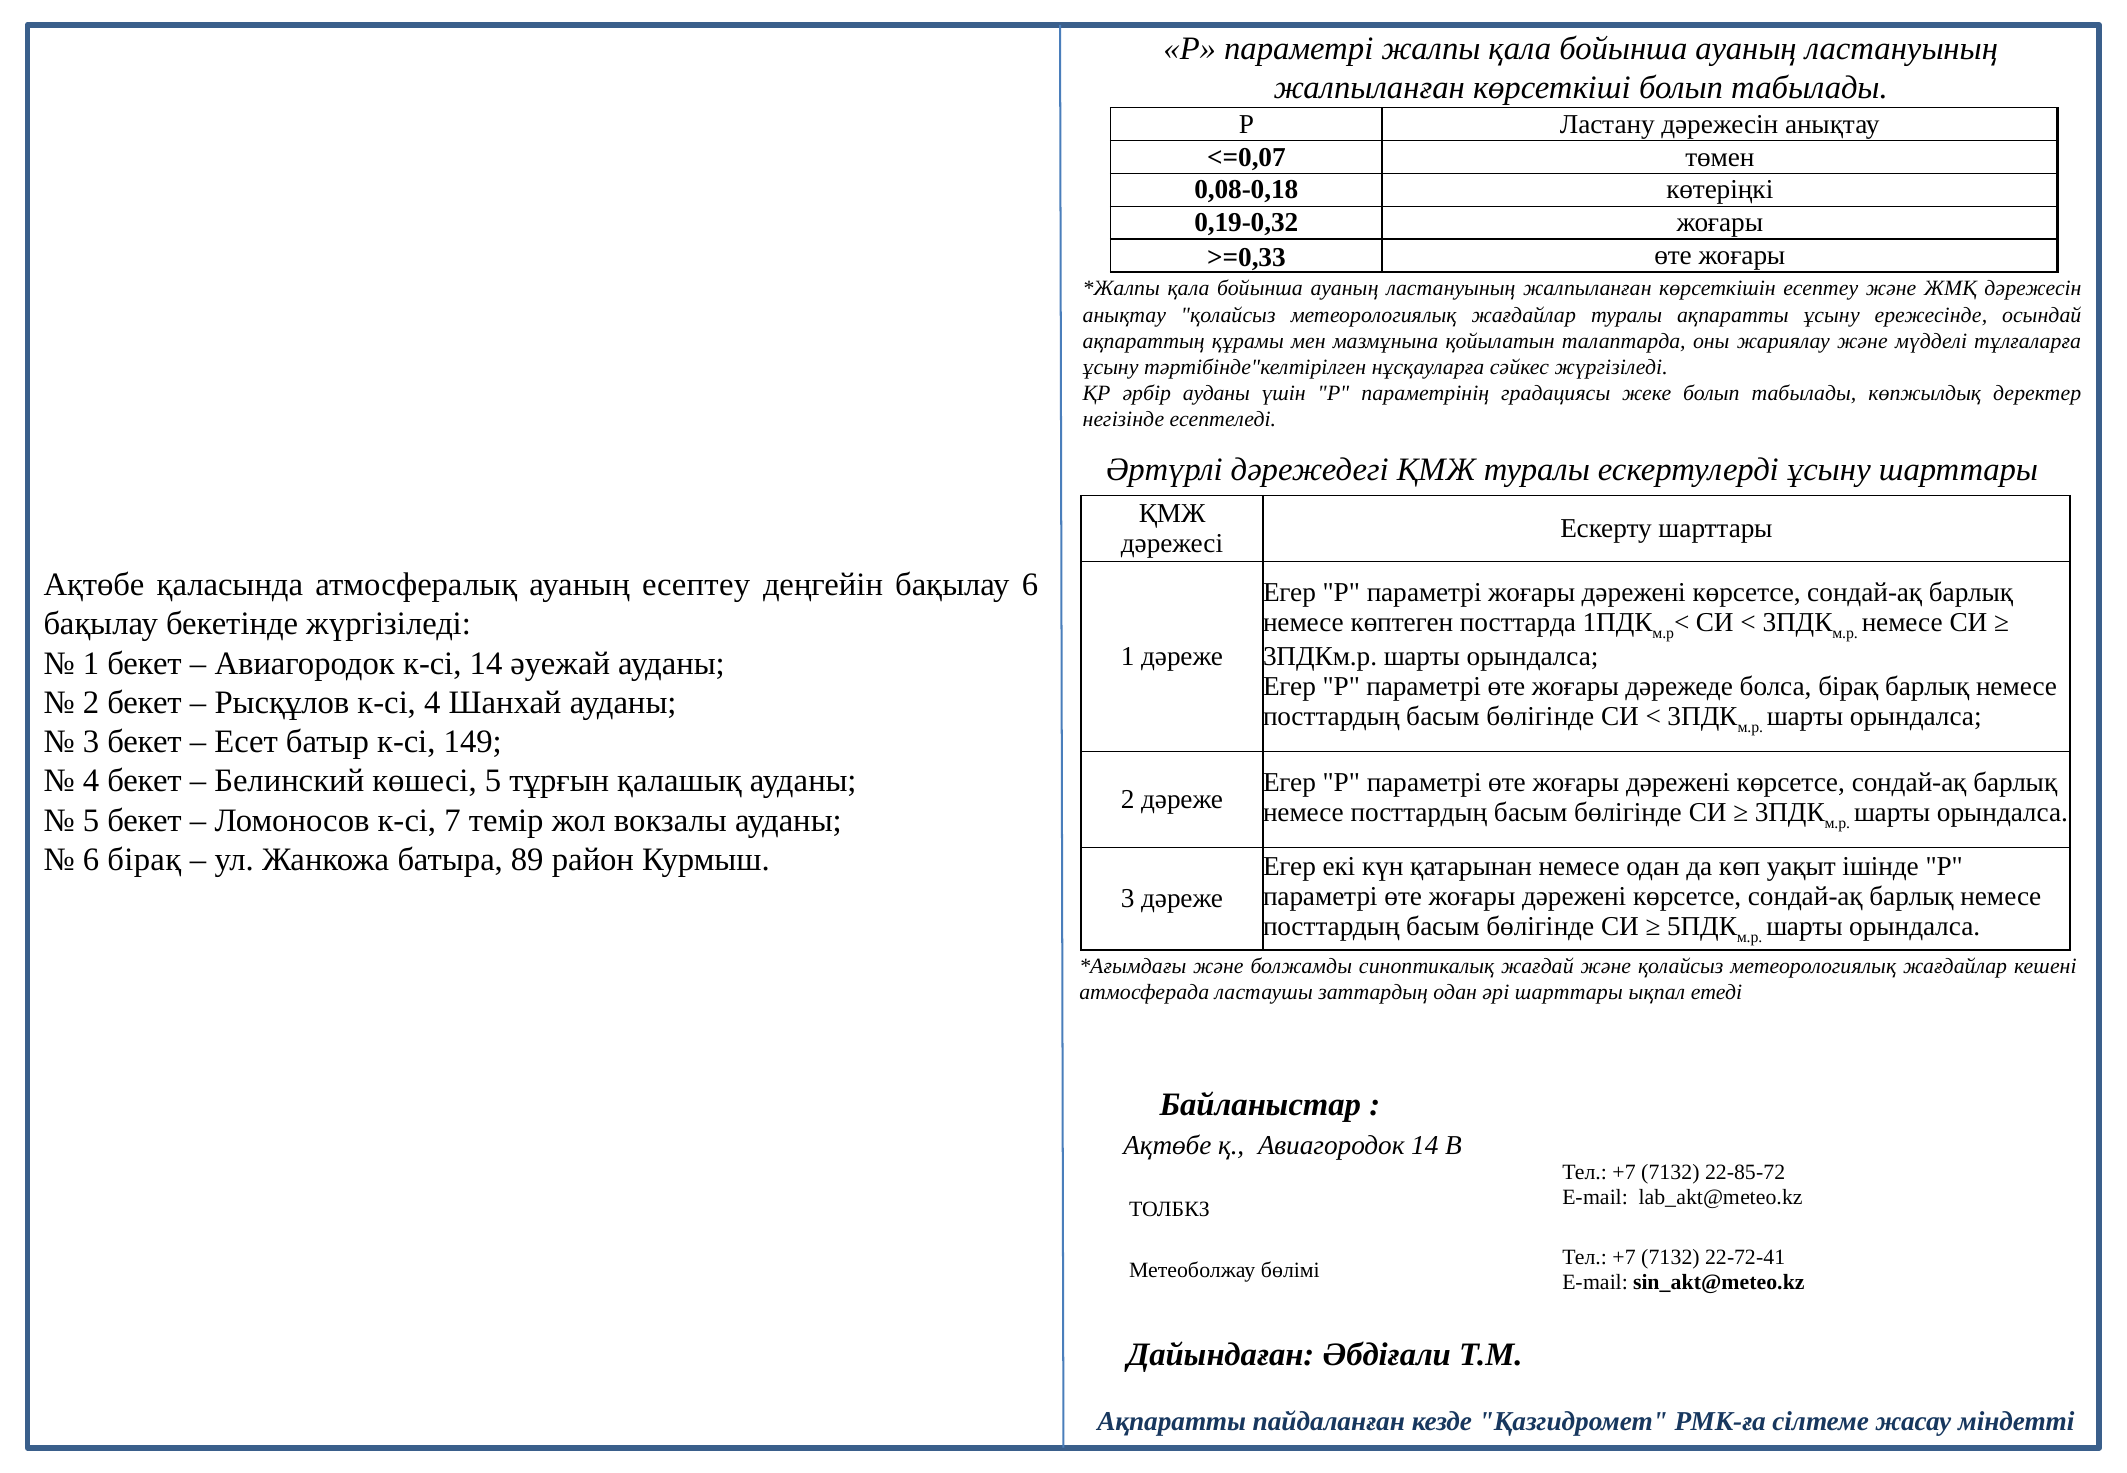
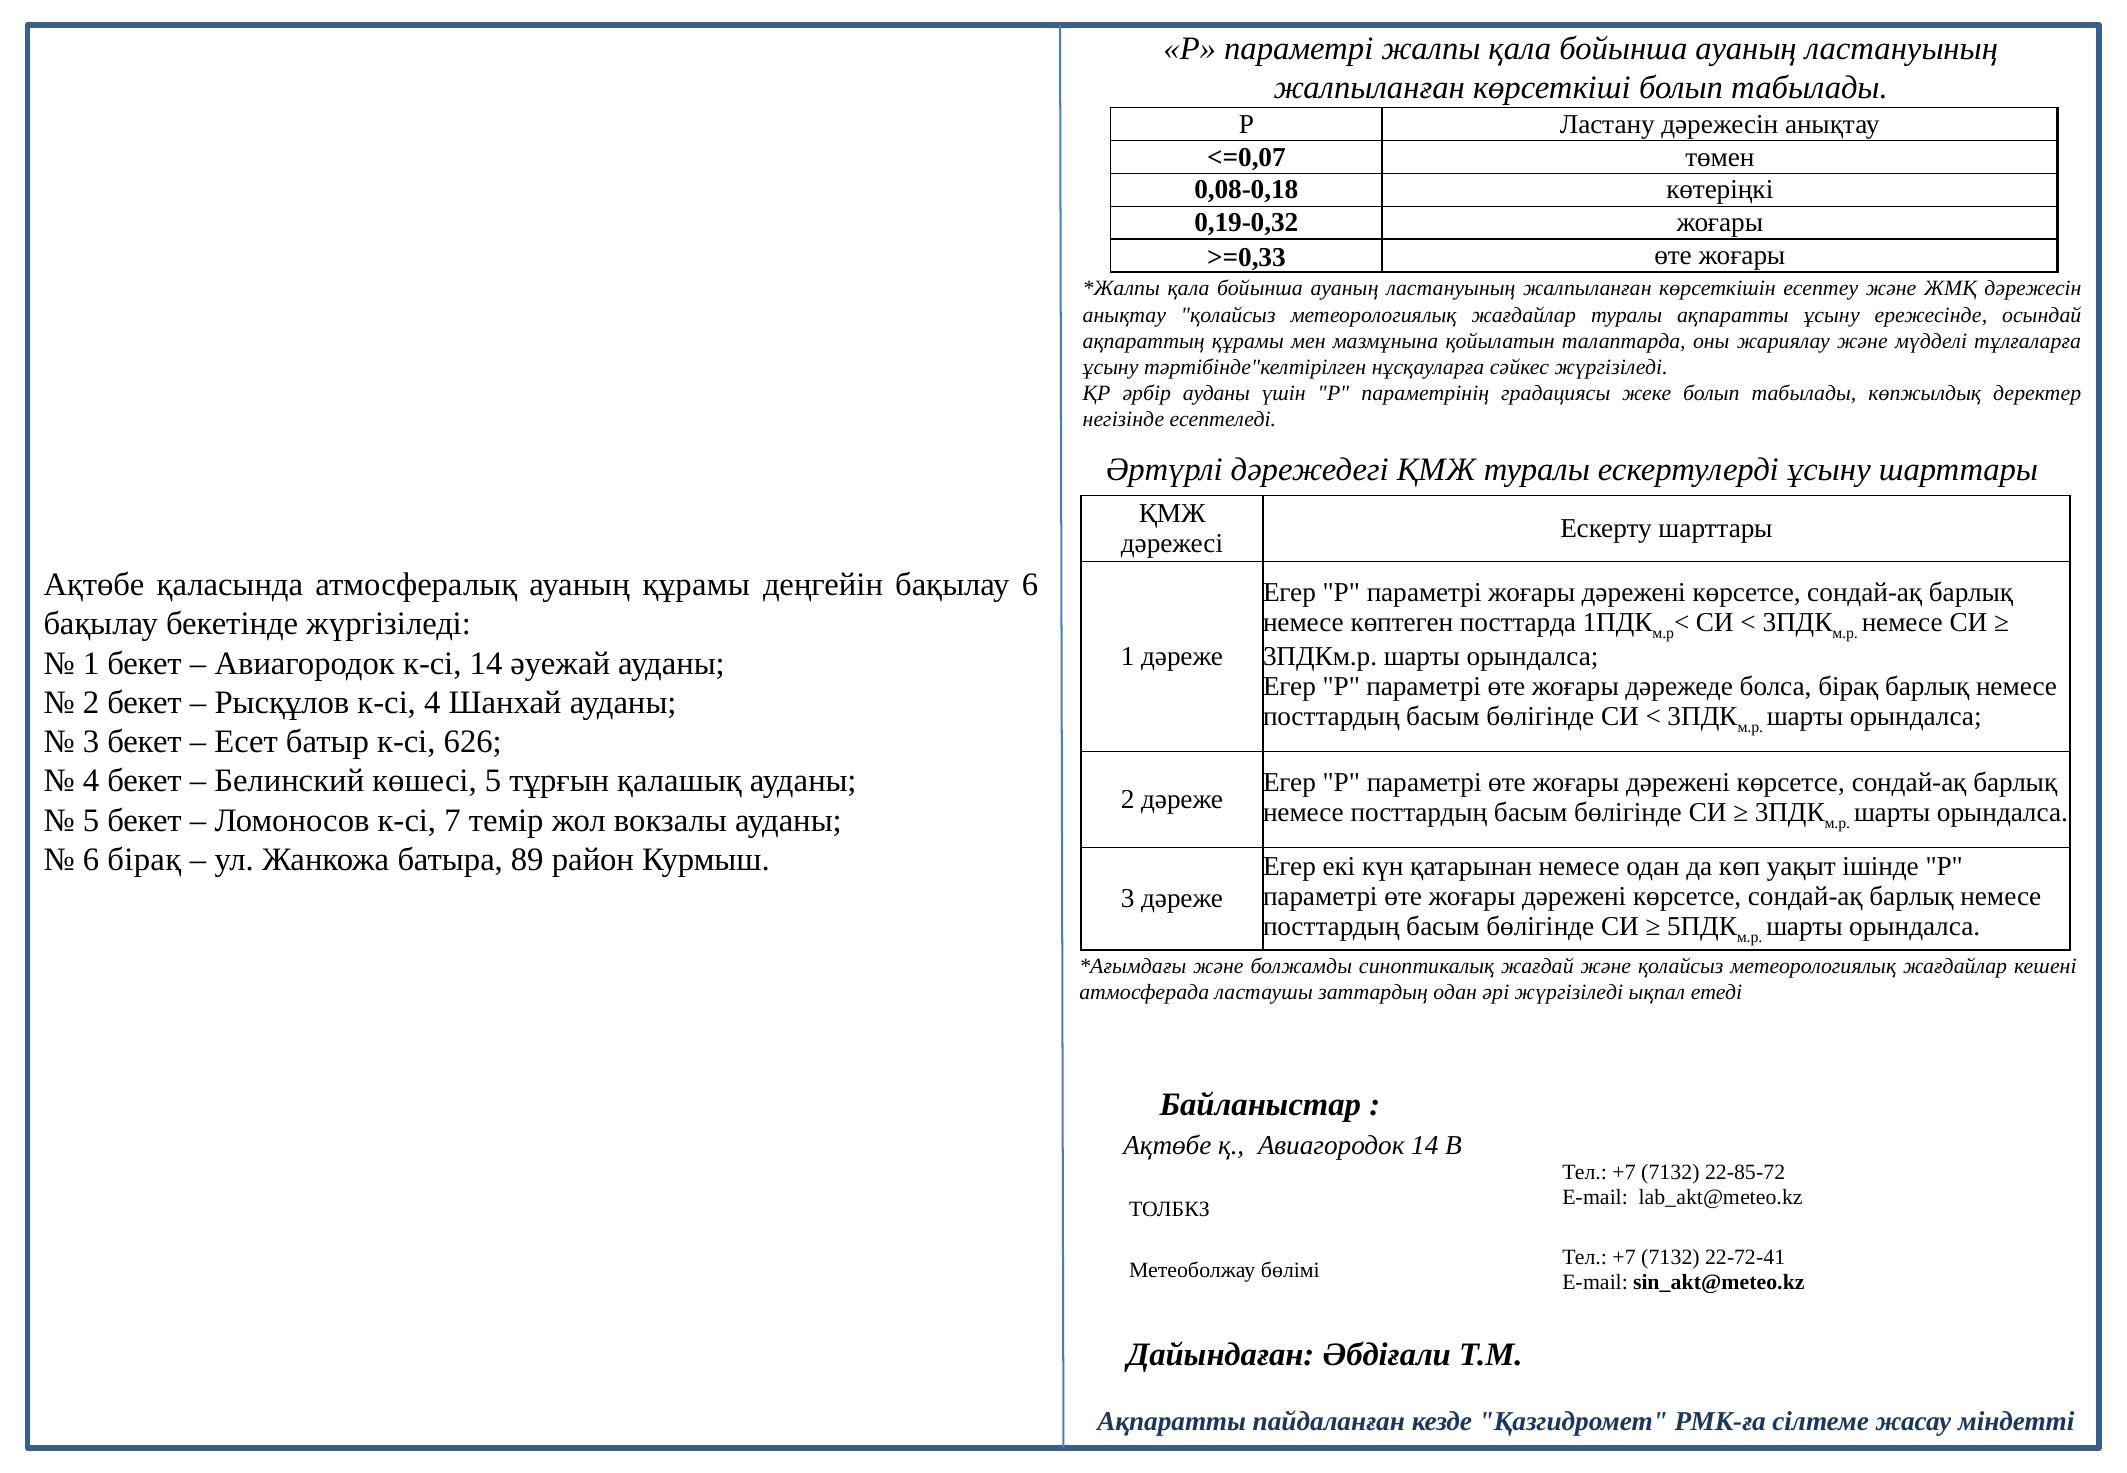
ауаның есептеу: есептеу -> құрамы
149: 149 -> 626
әрі шарттары: шарттары -> жүргізіледі
